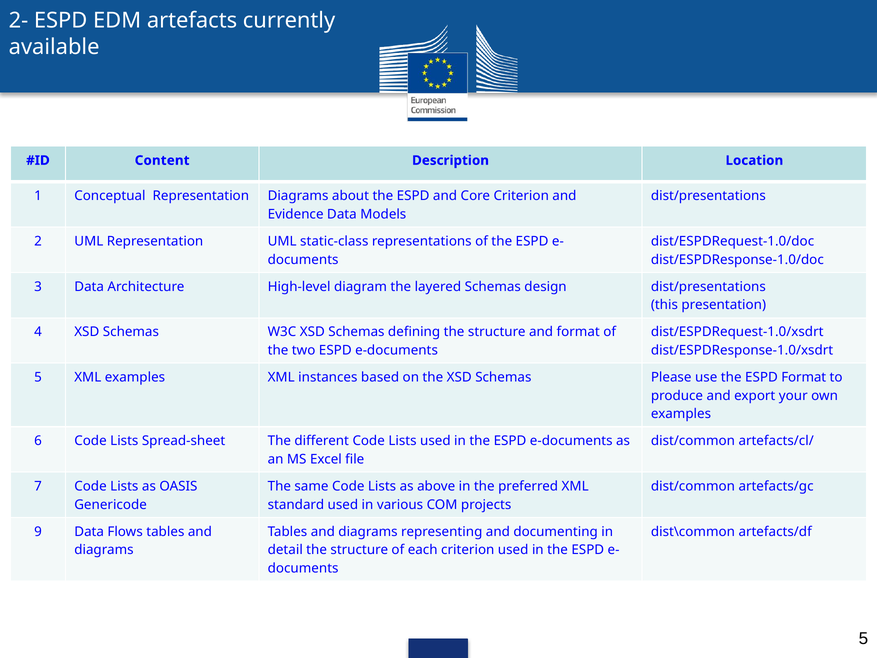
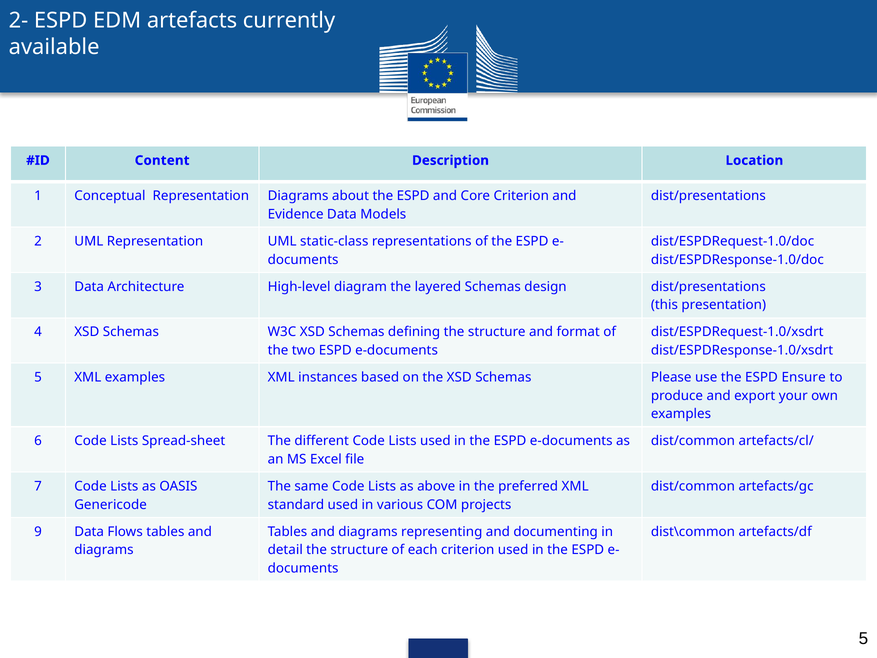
ESPD Format: Format -> Ensure
